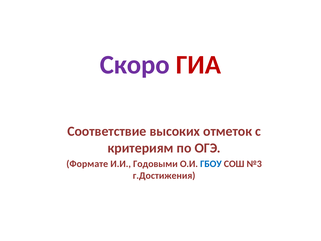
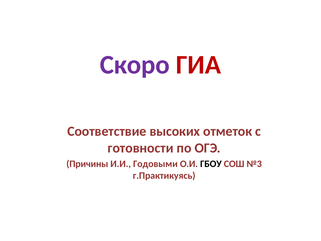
критериям: критериям -> готовности
Формате: Формате -> Причины
ГБОУ colour: blue -> black
г.Достижения: г.Достижения -> г.Практикуясь
